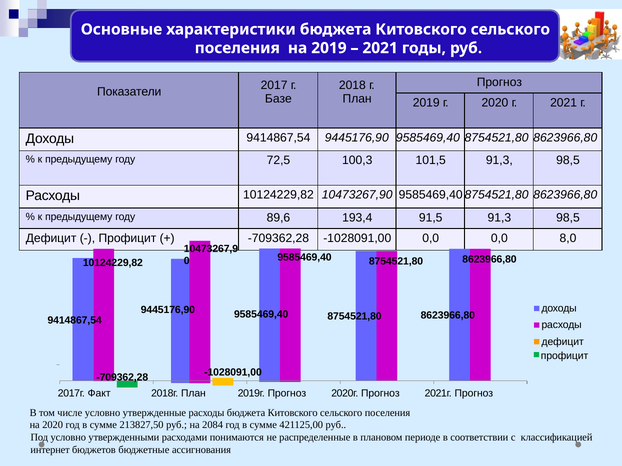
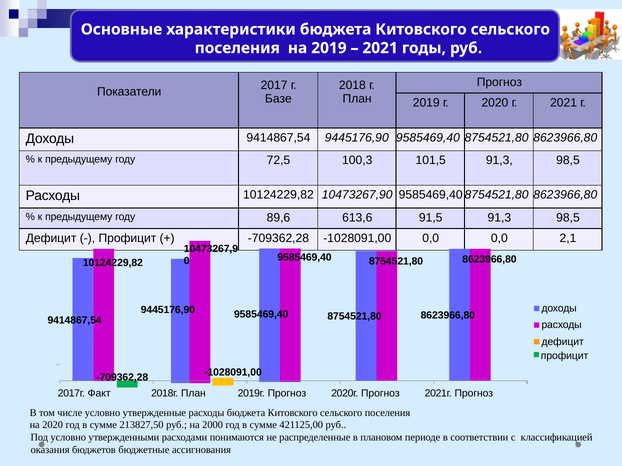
193,4: 193,4 -> 613,6
8,0: 8,0 -> 2,1
2084: 2084 -> 2000
интернет: интернет -> оказания
